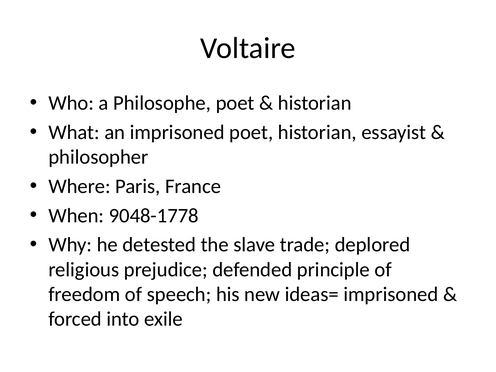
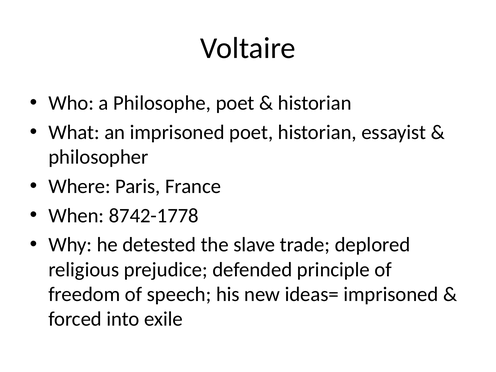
9048-1778: 9048-1778 -> 8742-1778
